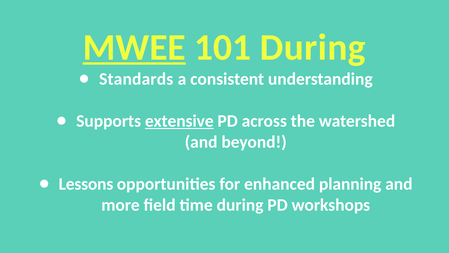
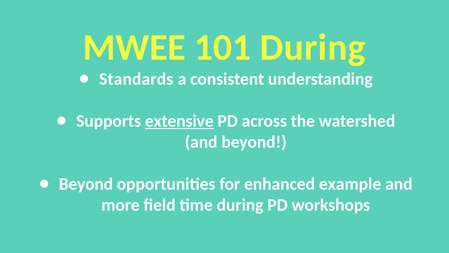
MWEE underline: present -> none
Lessons at (86, 184): Lessons -> Beyond
planning: planning -> example
